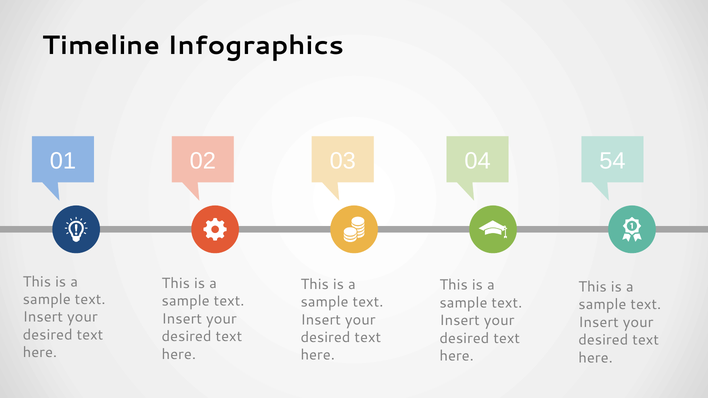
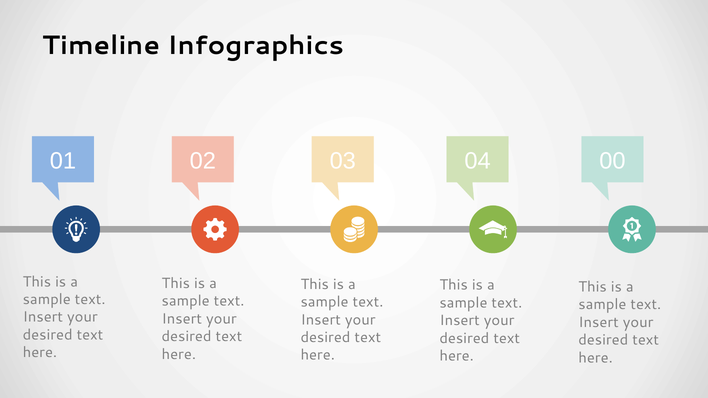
54: 54 -> 00
